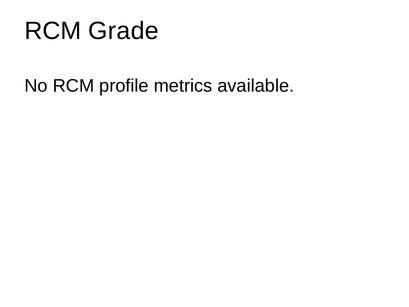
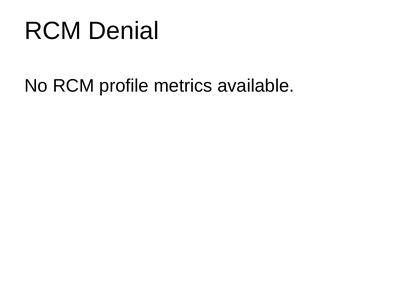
Grade: Grade -> Denial
